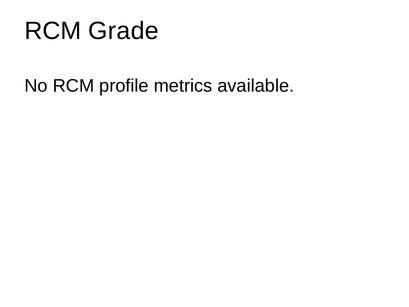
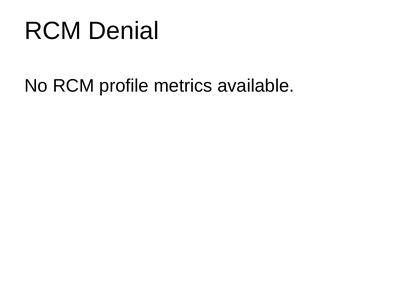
Grade: Grade -> Denial
